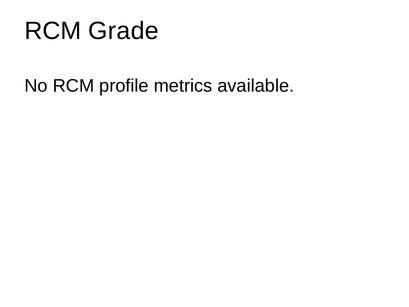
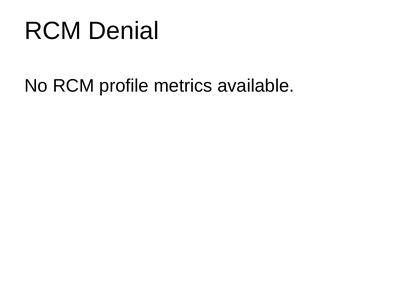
Grade: Grade -> Denial
